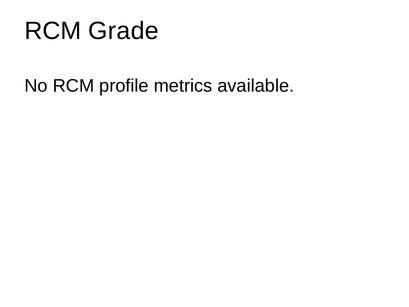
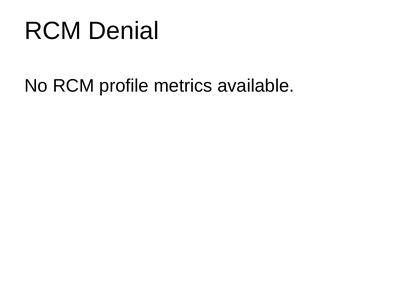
Grade: Grade -> Denial
